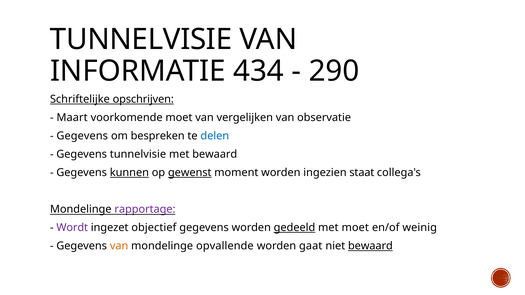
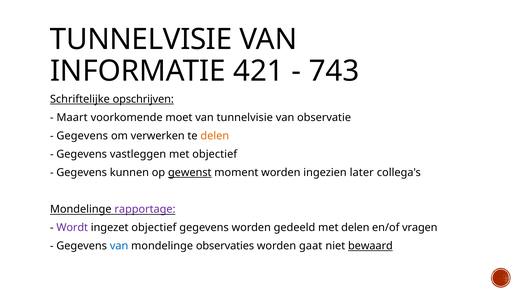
434: 434 -> 421
290: 290 -> 743
van vergelijken: vergelijken -> tunnelvisie
bespreken: bespreken -> verwerken
delen at (215, 136) colour: blue -> orange
Gegevens tunnelvisie: tunnelvisie -> vastleggen
met bewaard: bewaard -> objectief
kunnen underline: present -> none
staat: staat -> later
gedeeld underline: present -> none
met moet: moet -> delen
weinig: weinig -> vragen
van at (119, 246) colour: orange -> blue
opvallende: opvallende -> observaties
